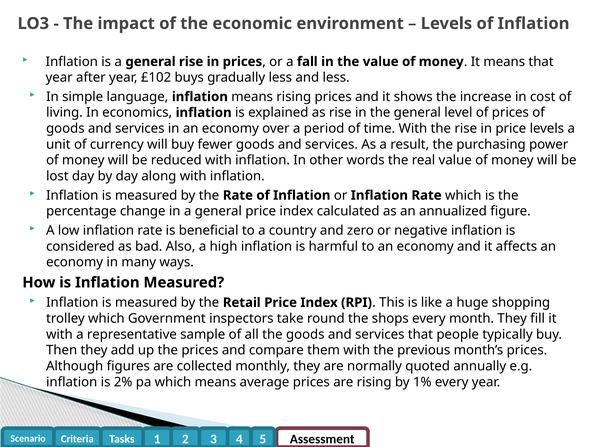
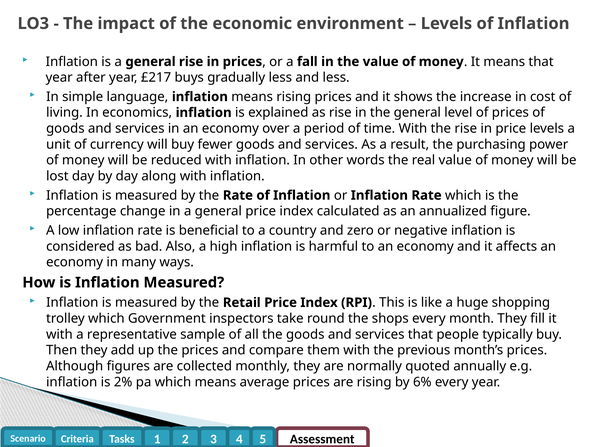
£102: £102 -> £217
1%: 1% -> 6%
